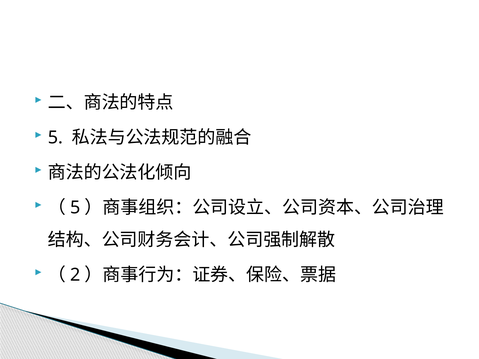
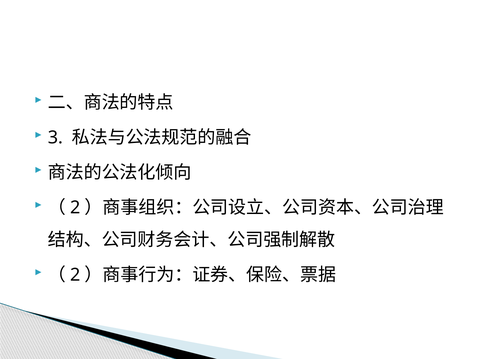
5 at (55, 138): 5 -> 3
5 at (75, 208): 5 -> 2
